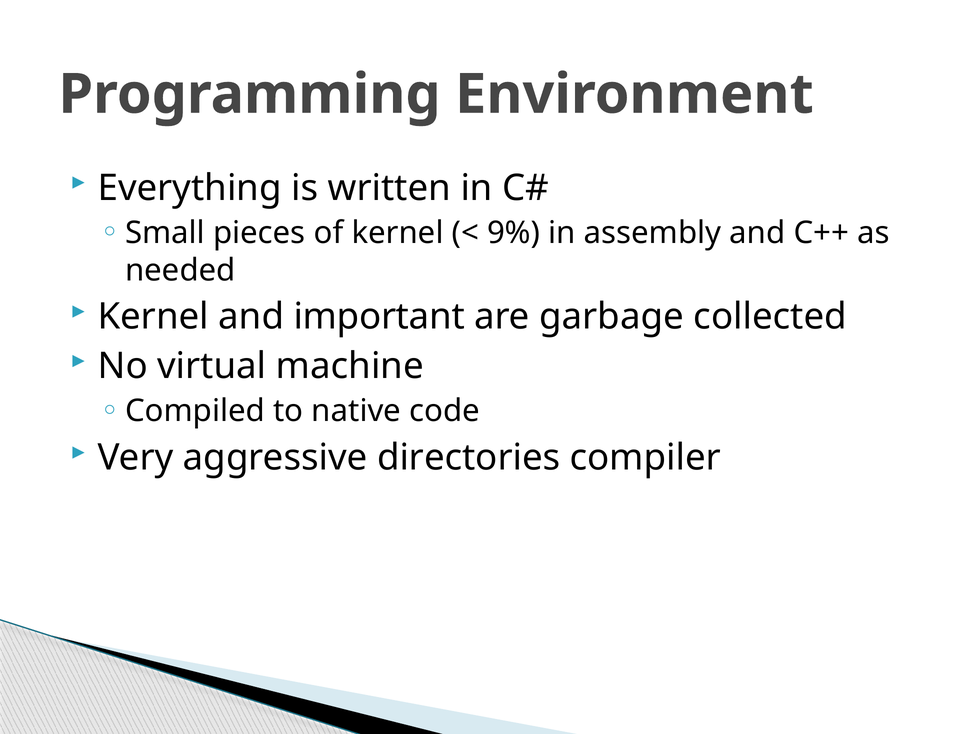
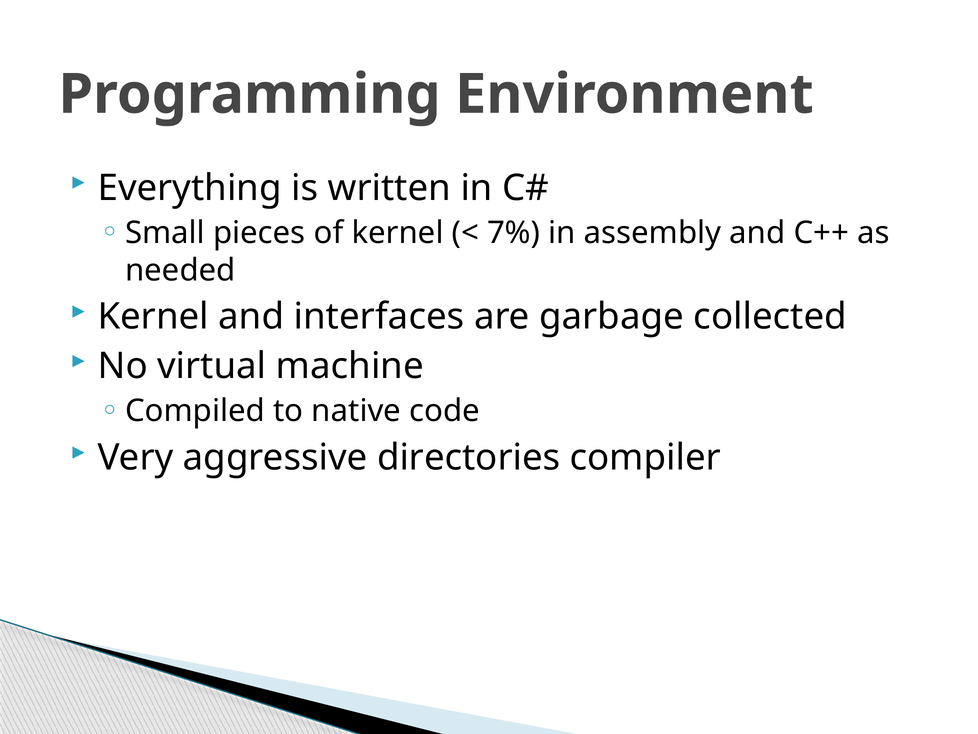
9%: 9% -> 7%
important: important -> interfaces
